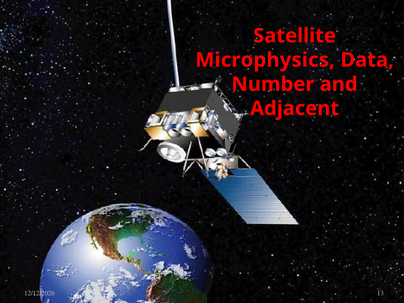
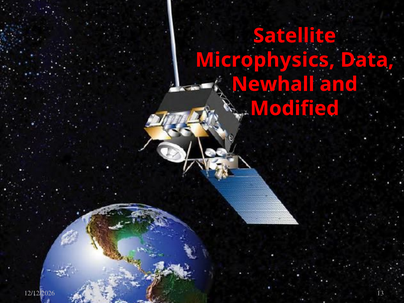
Number: Number -> Newhall
Adjacent: Adjacent -> Modified
